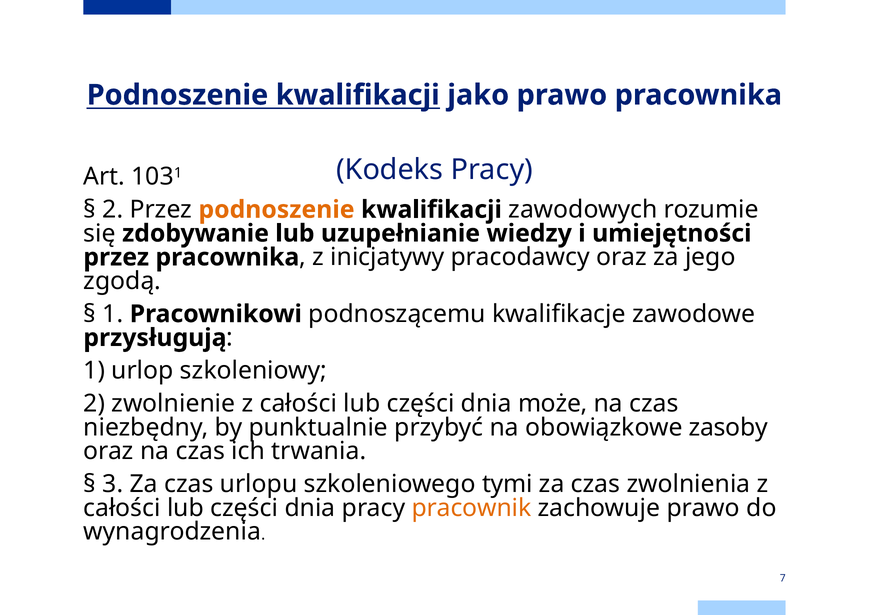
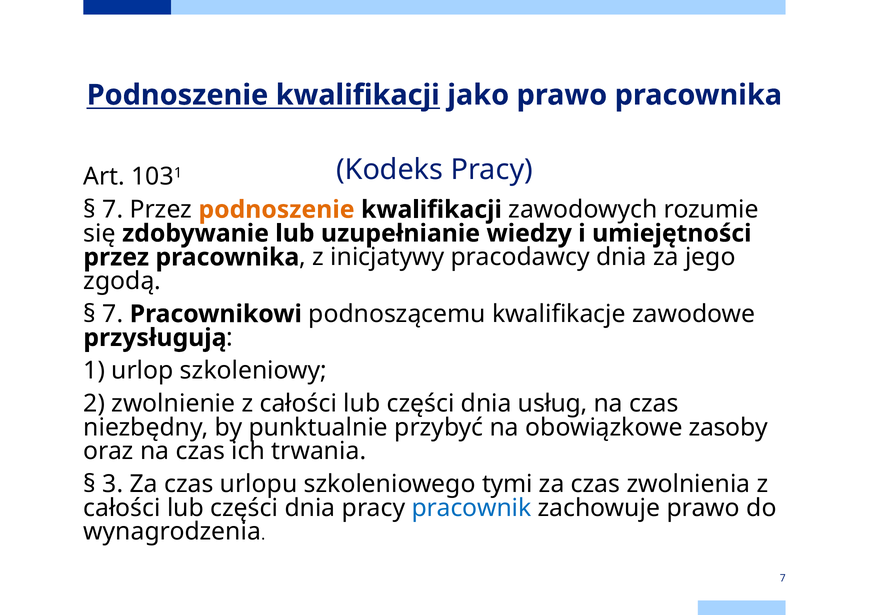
2 at (113, 209): 2 -> 7
pracodawcy oraz: oraz -> dnia
1 at (113, 314): 1 -> 7
może: może -> usług
pracownik colour: orange -> blue
